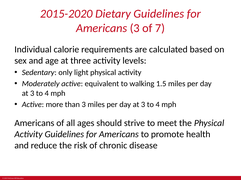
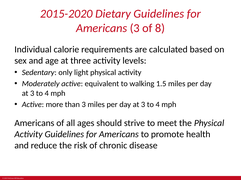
7: 7 -> 8
